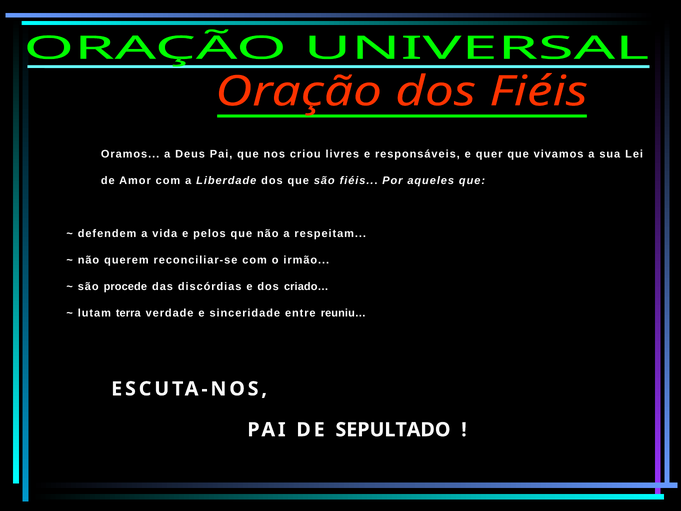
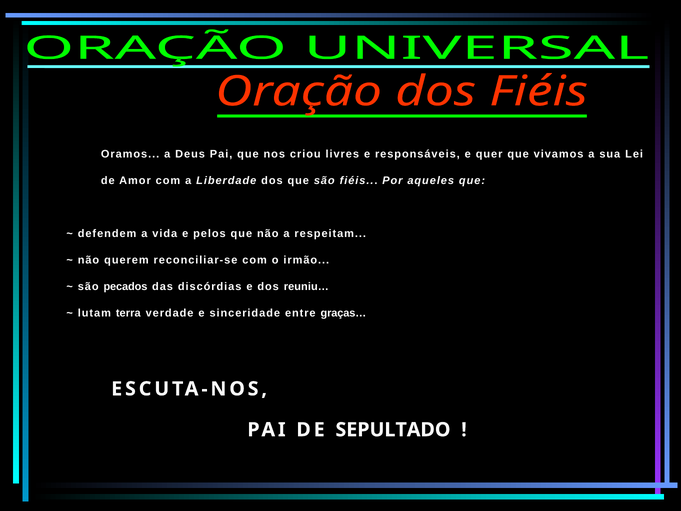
procede: procede -> pecados
criado…: criado… -> reuniu…
reuniu…: reuniu… -> graças…
